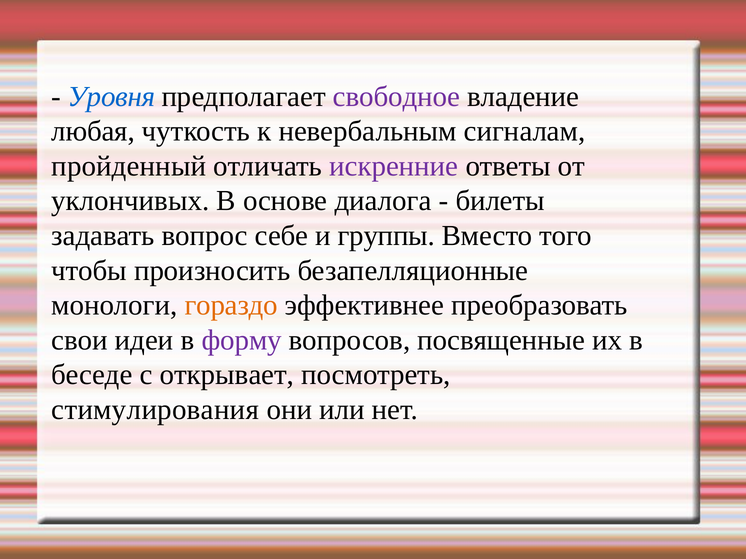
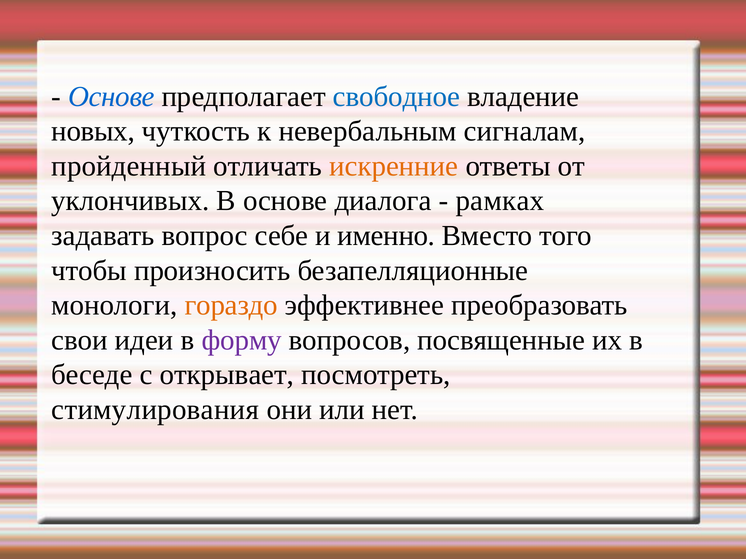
Уровня at (111, 97): Уровня -> Основе
свободное colour: purple -> blue
любая: любая -> новых
искренние colour: purple -> orange
билеты: билеты -> рамках
группы: группы -> именно
